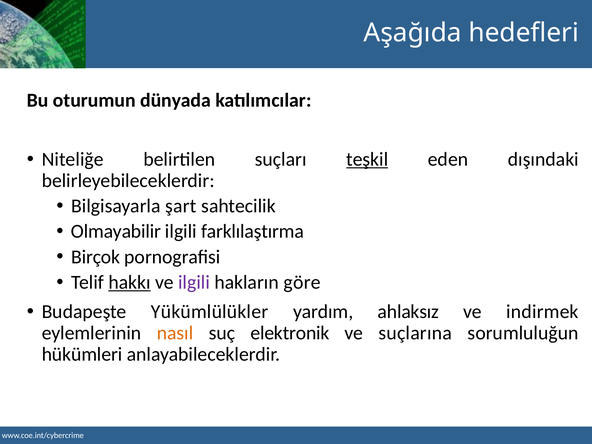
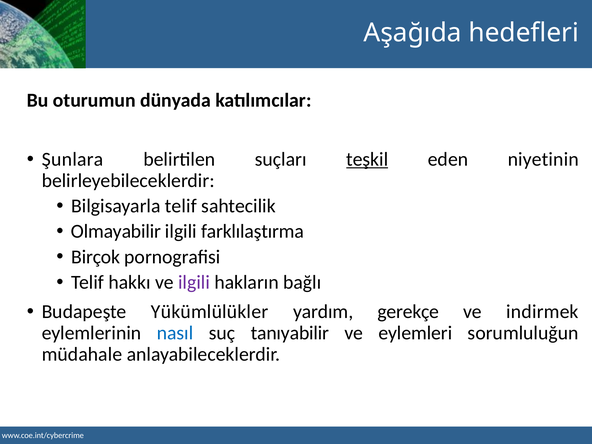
Niteliğe: Niteliğe -> Şunlara
dışındaki: dışındaki -> niyetinin
Bilgisayarla şart: şart -> telif
hakkı underline: present -> none
göre: göre -> bağlı
ahlaksız: ahlaksız -> gerekçe
nasıl colour: orange -> blue
elektronik: elektronik -> tanıyabilir
suçlarına: suçlarına -> eylemleri
hükümleri: hükümleri -> müdahale
